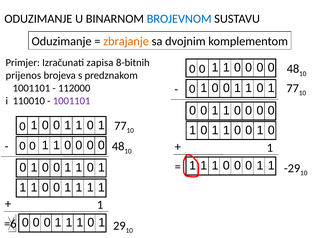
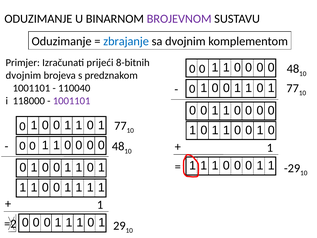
BROJEVNOM colour: blue -> purple
zbrajanje colour: orange -> blue
zapisa: zapisa -> prijeći
prijenos at (23, 75): prijenos -> dvojnim
112000: 112000 -> 110040
110010: 110010 -> 118000
=6: =6 -> =2
